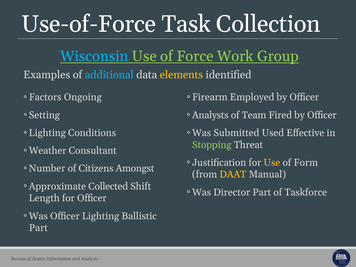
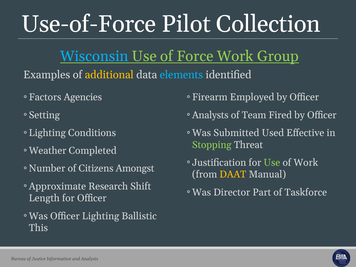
Task: Task -> Pilot
additional colour: light blue -> yellow
elements colour: yellow -> light blue
Ongoing: Ongoing -> Agencies
Consultant: Consultant -> Completed
Use at (272, 163) colour: yellow -> light green
of Form: Form -> Work
Collected: Collected -> Research
Part at (38, 228): Part -> This
